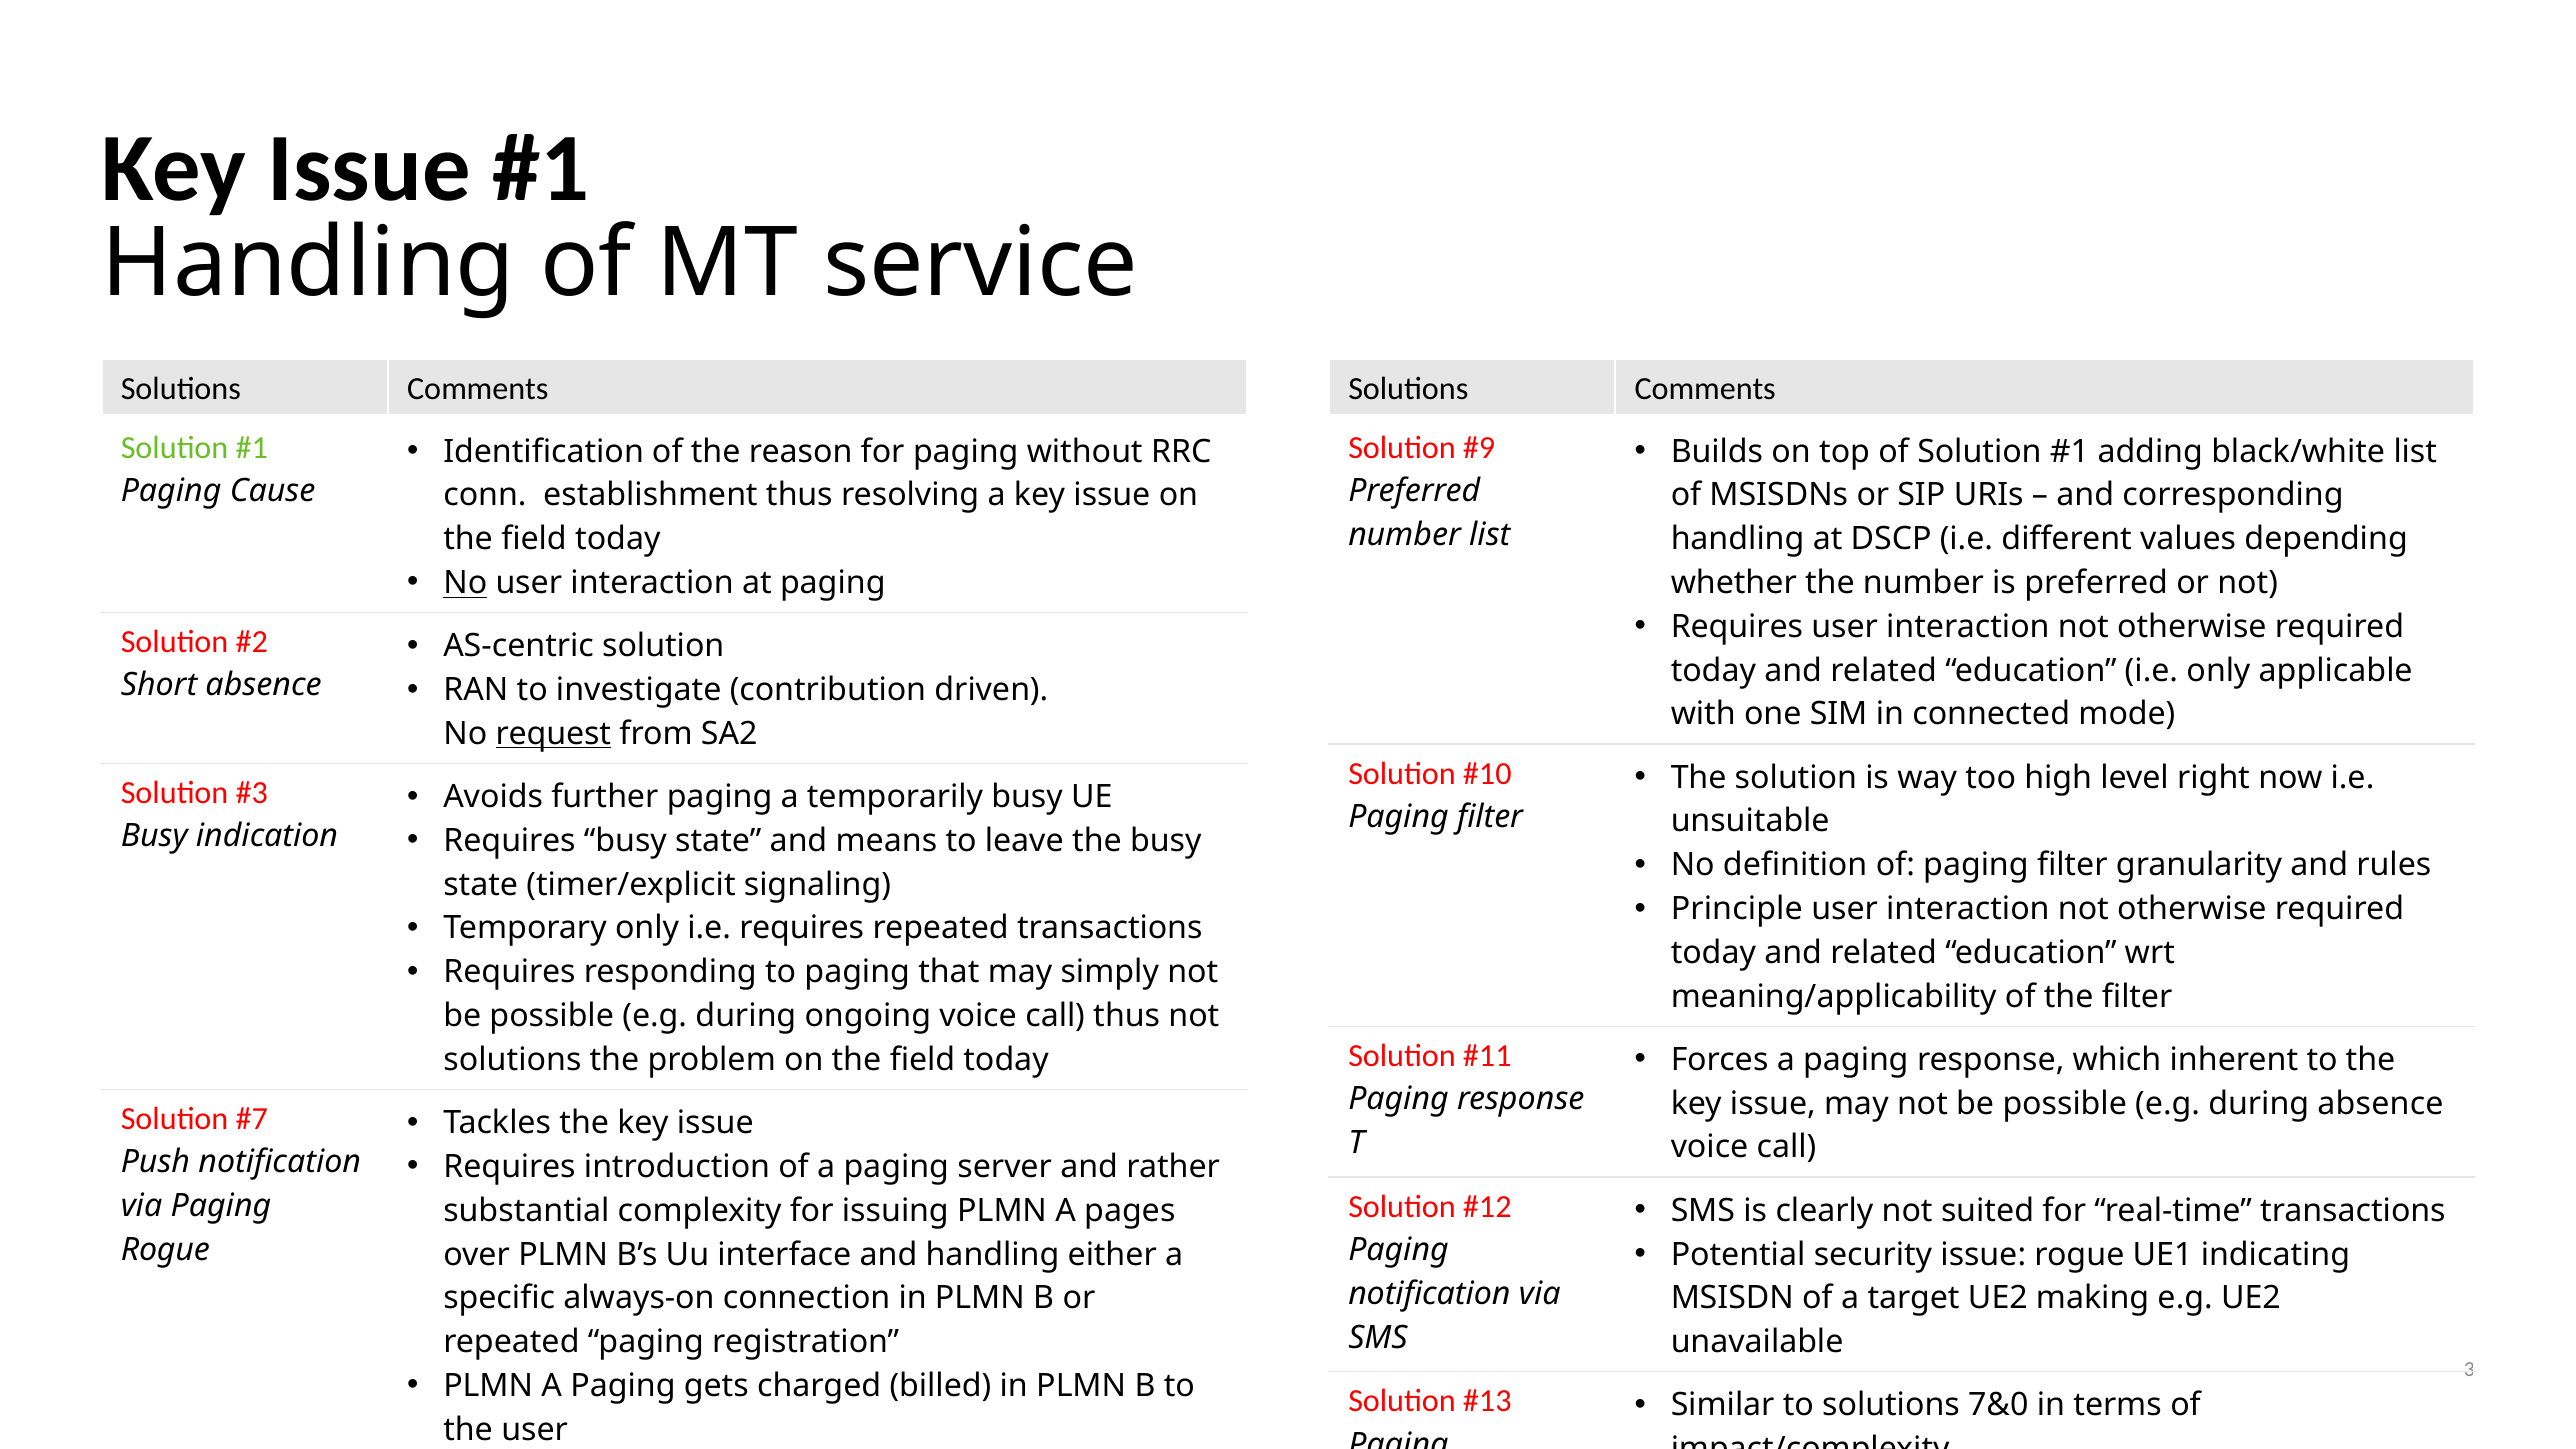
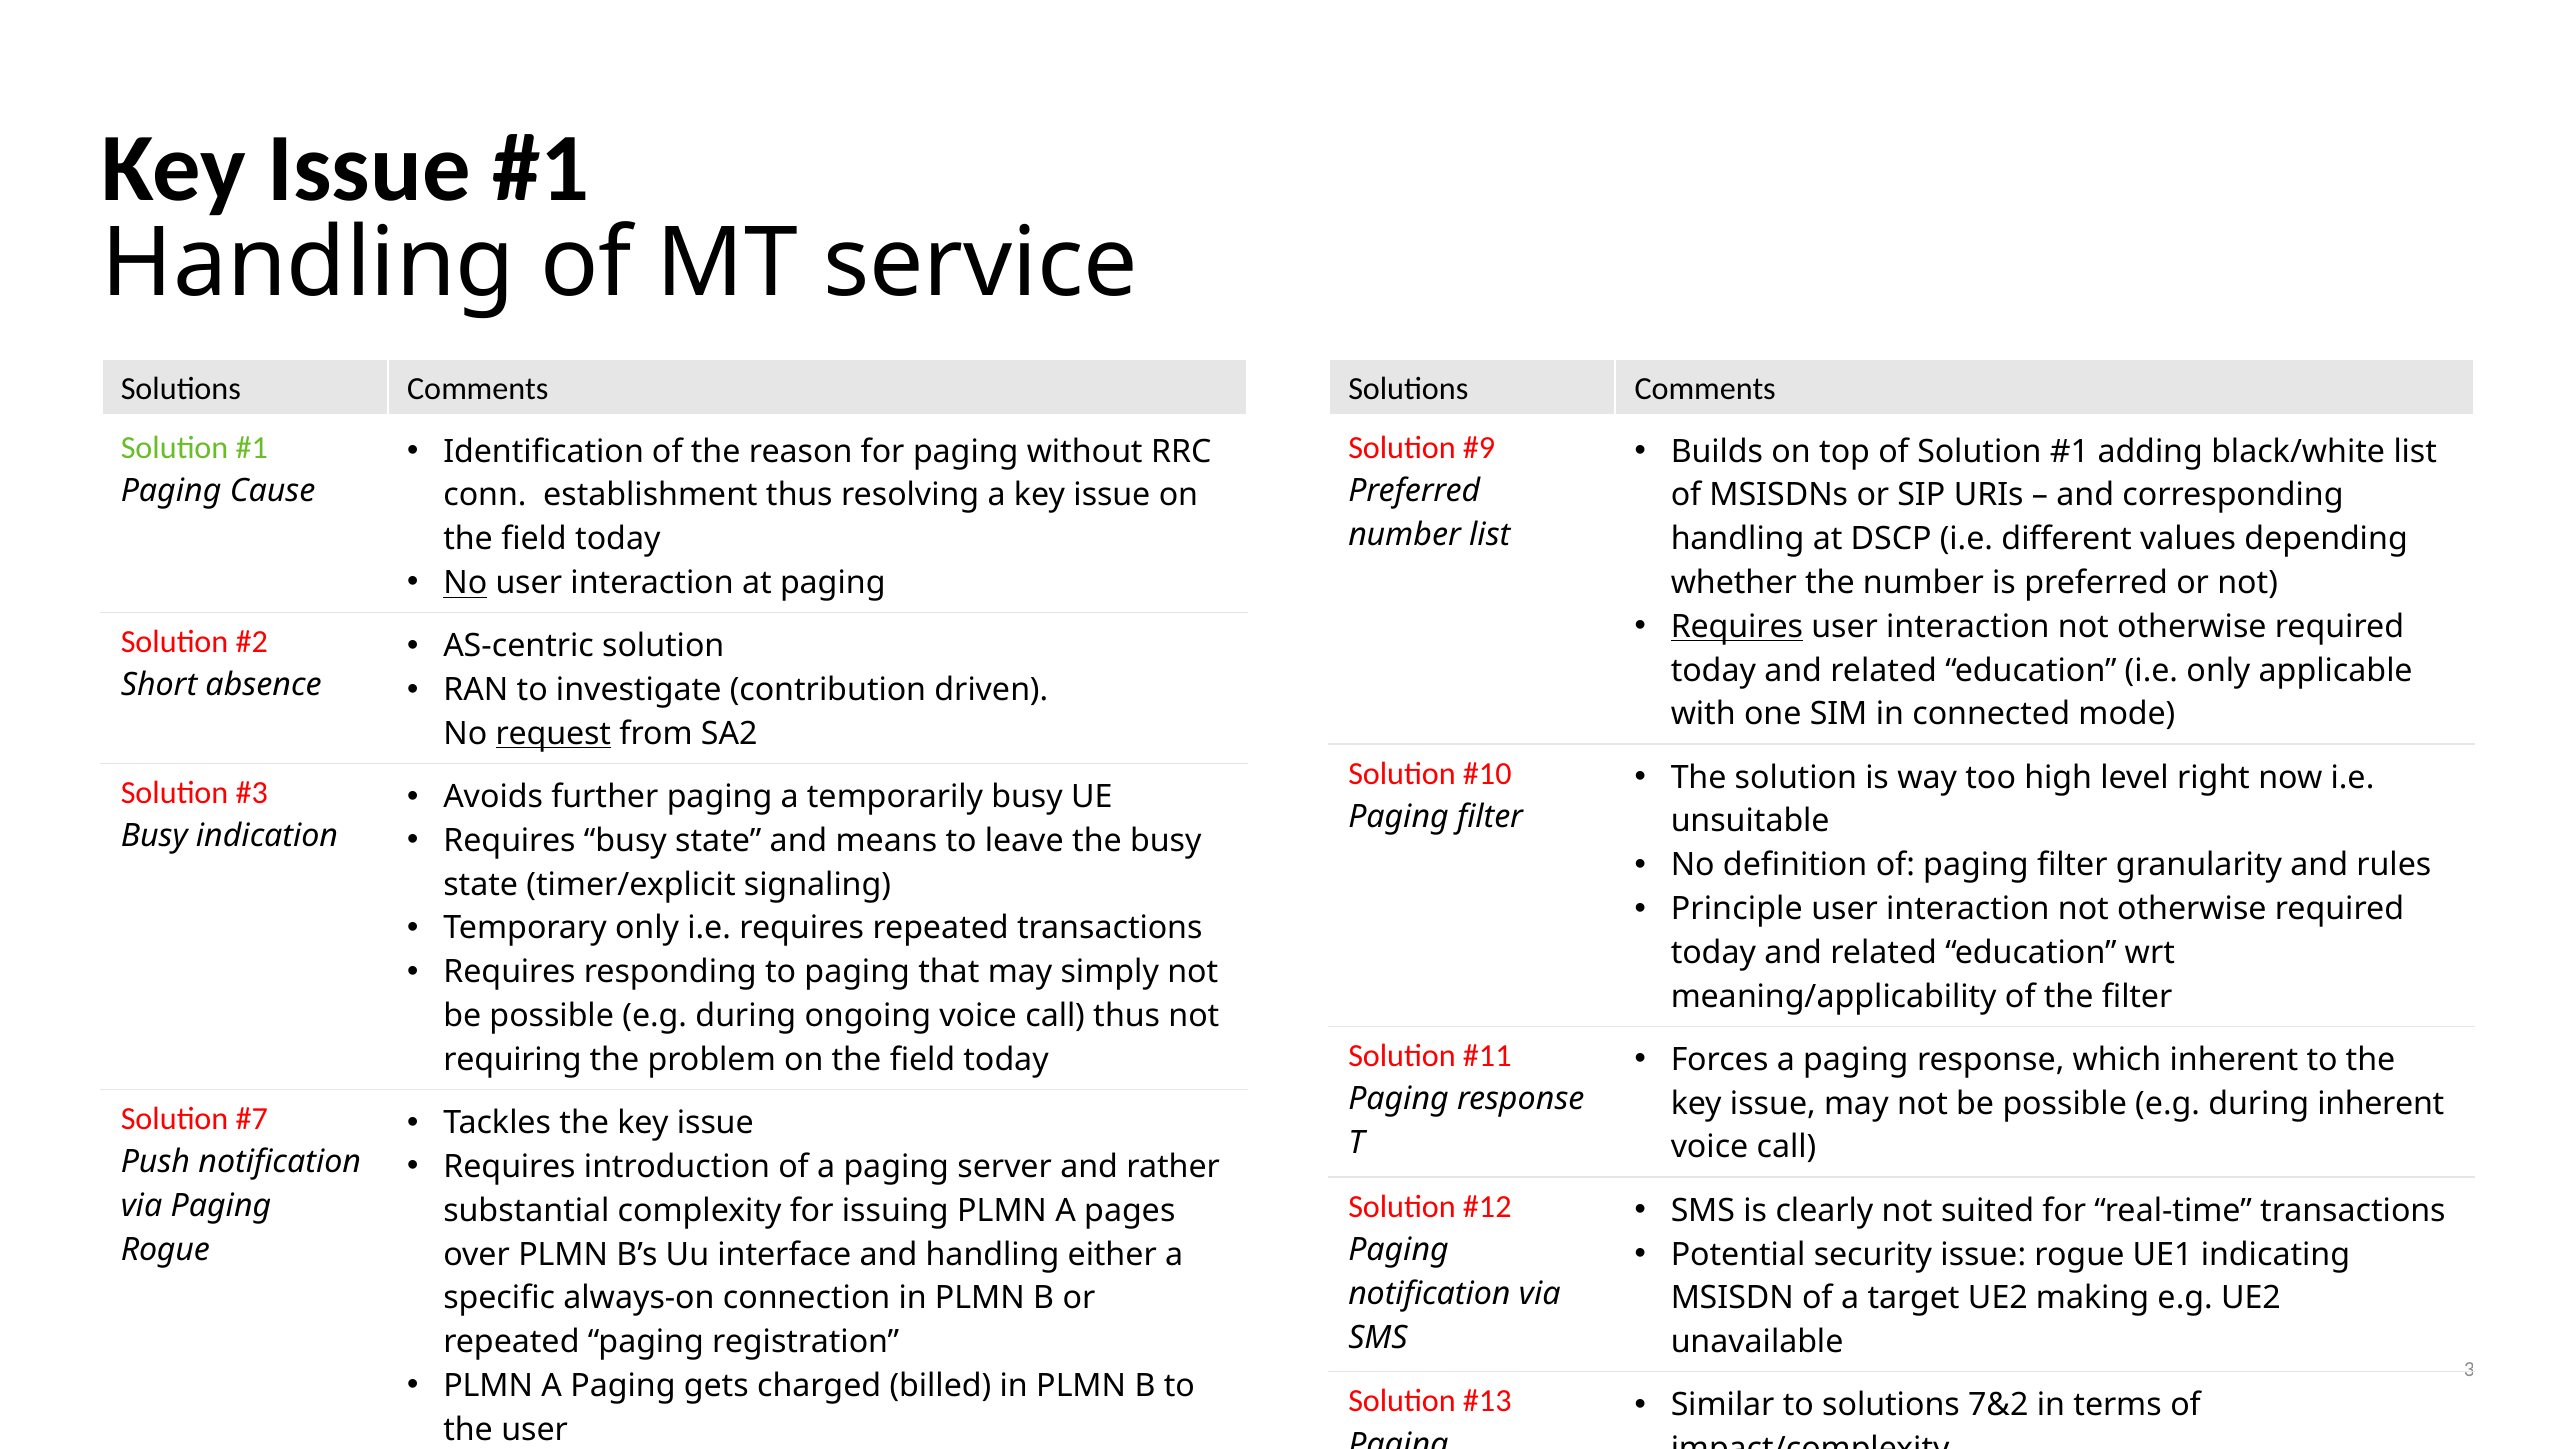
Requires at (1737, 626) underline: none -> present
solutions at (512, 1059): solutions -> requiring
during absence: absence -> inherent
7&0: 7&0 -> 7&2
